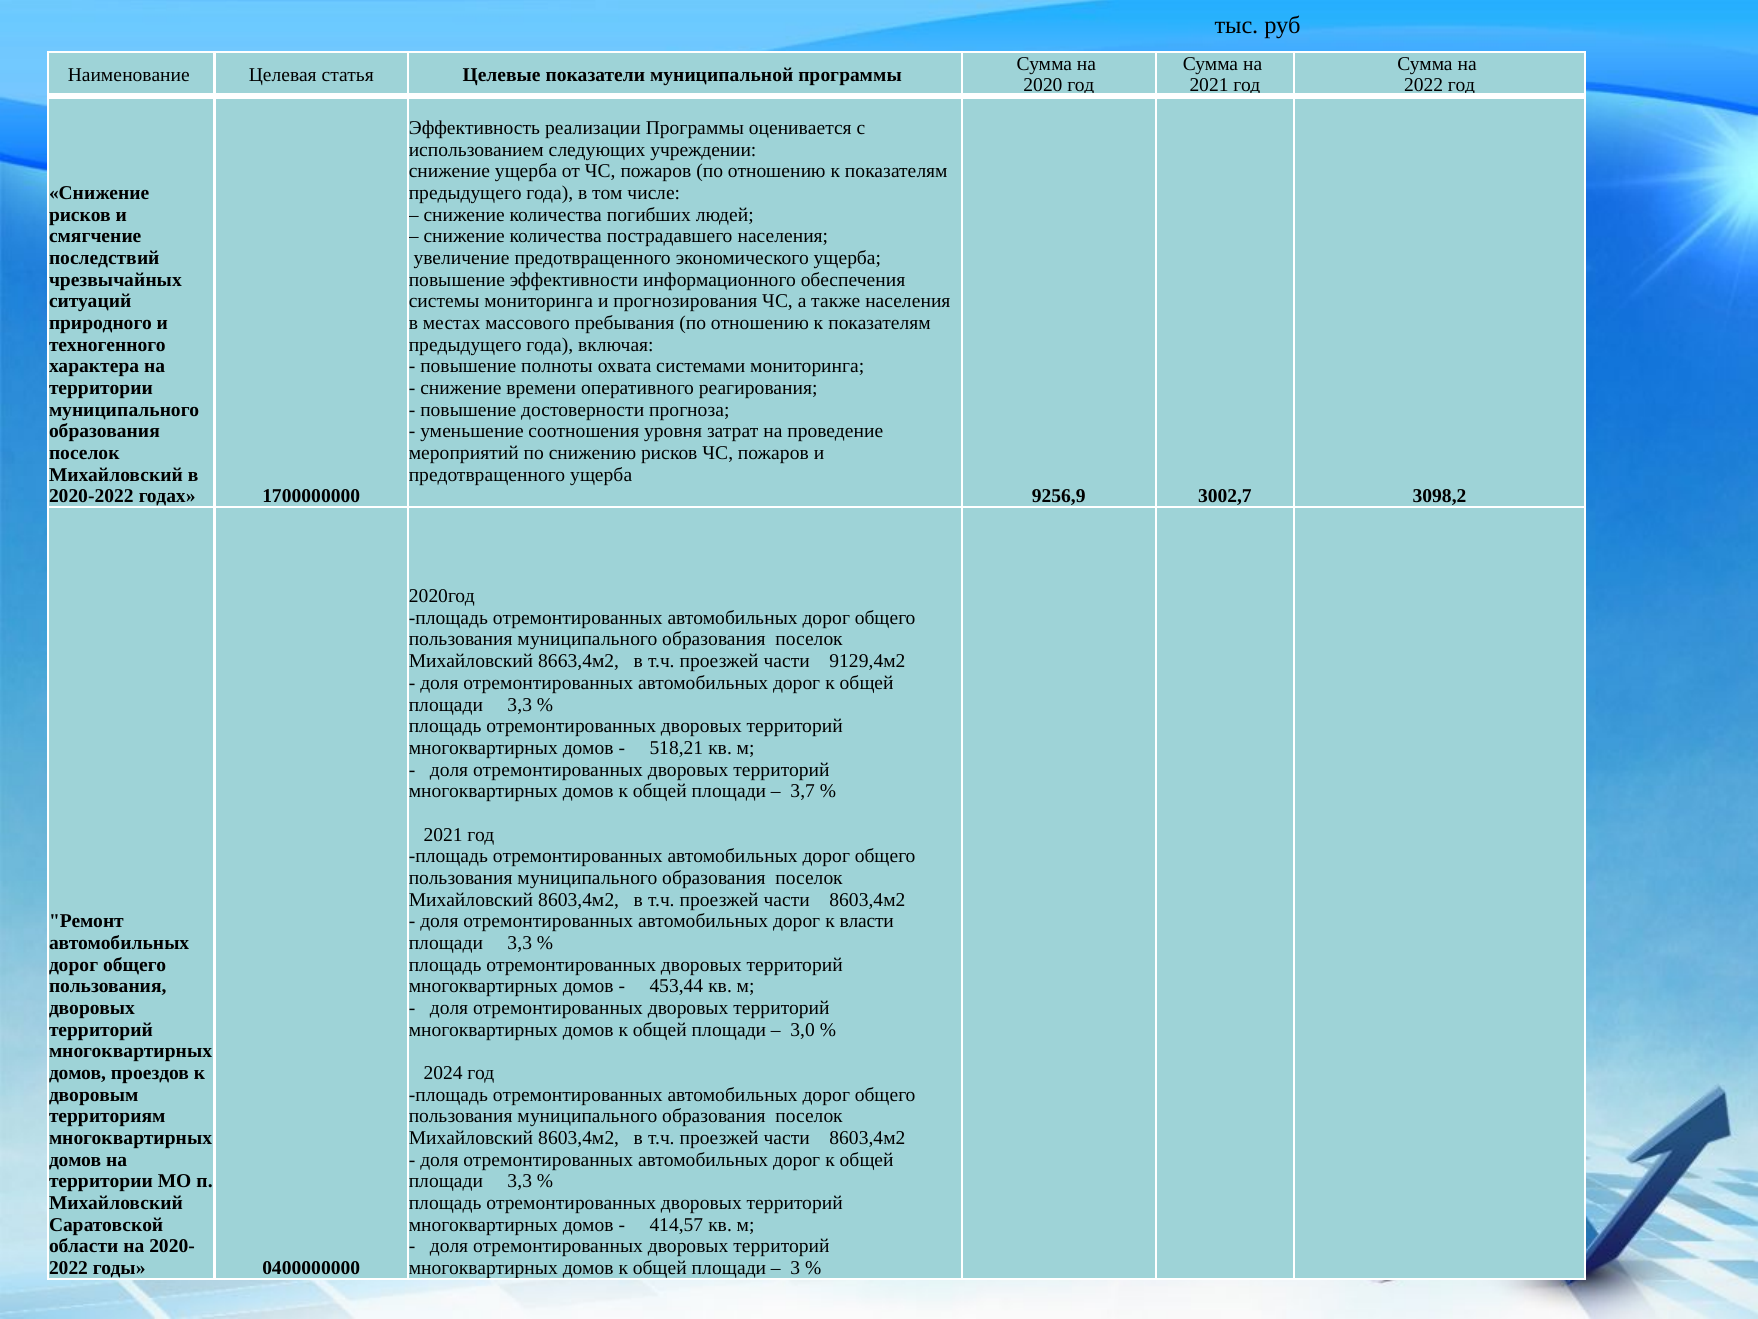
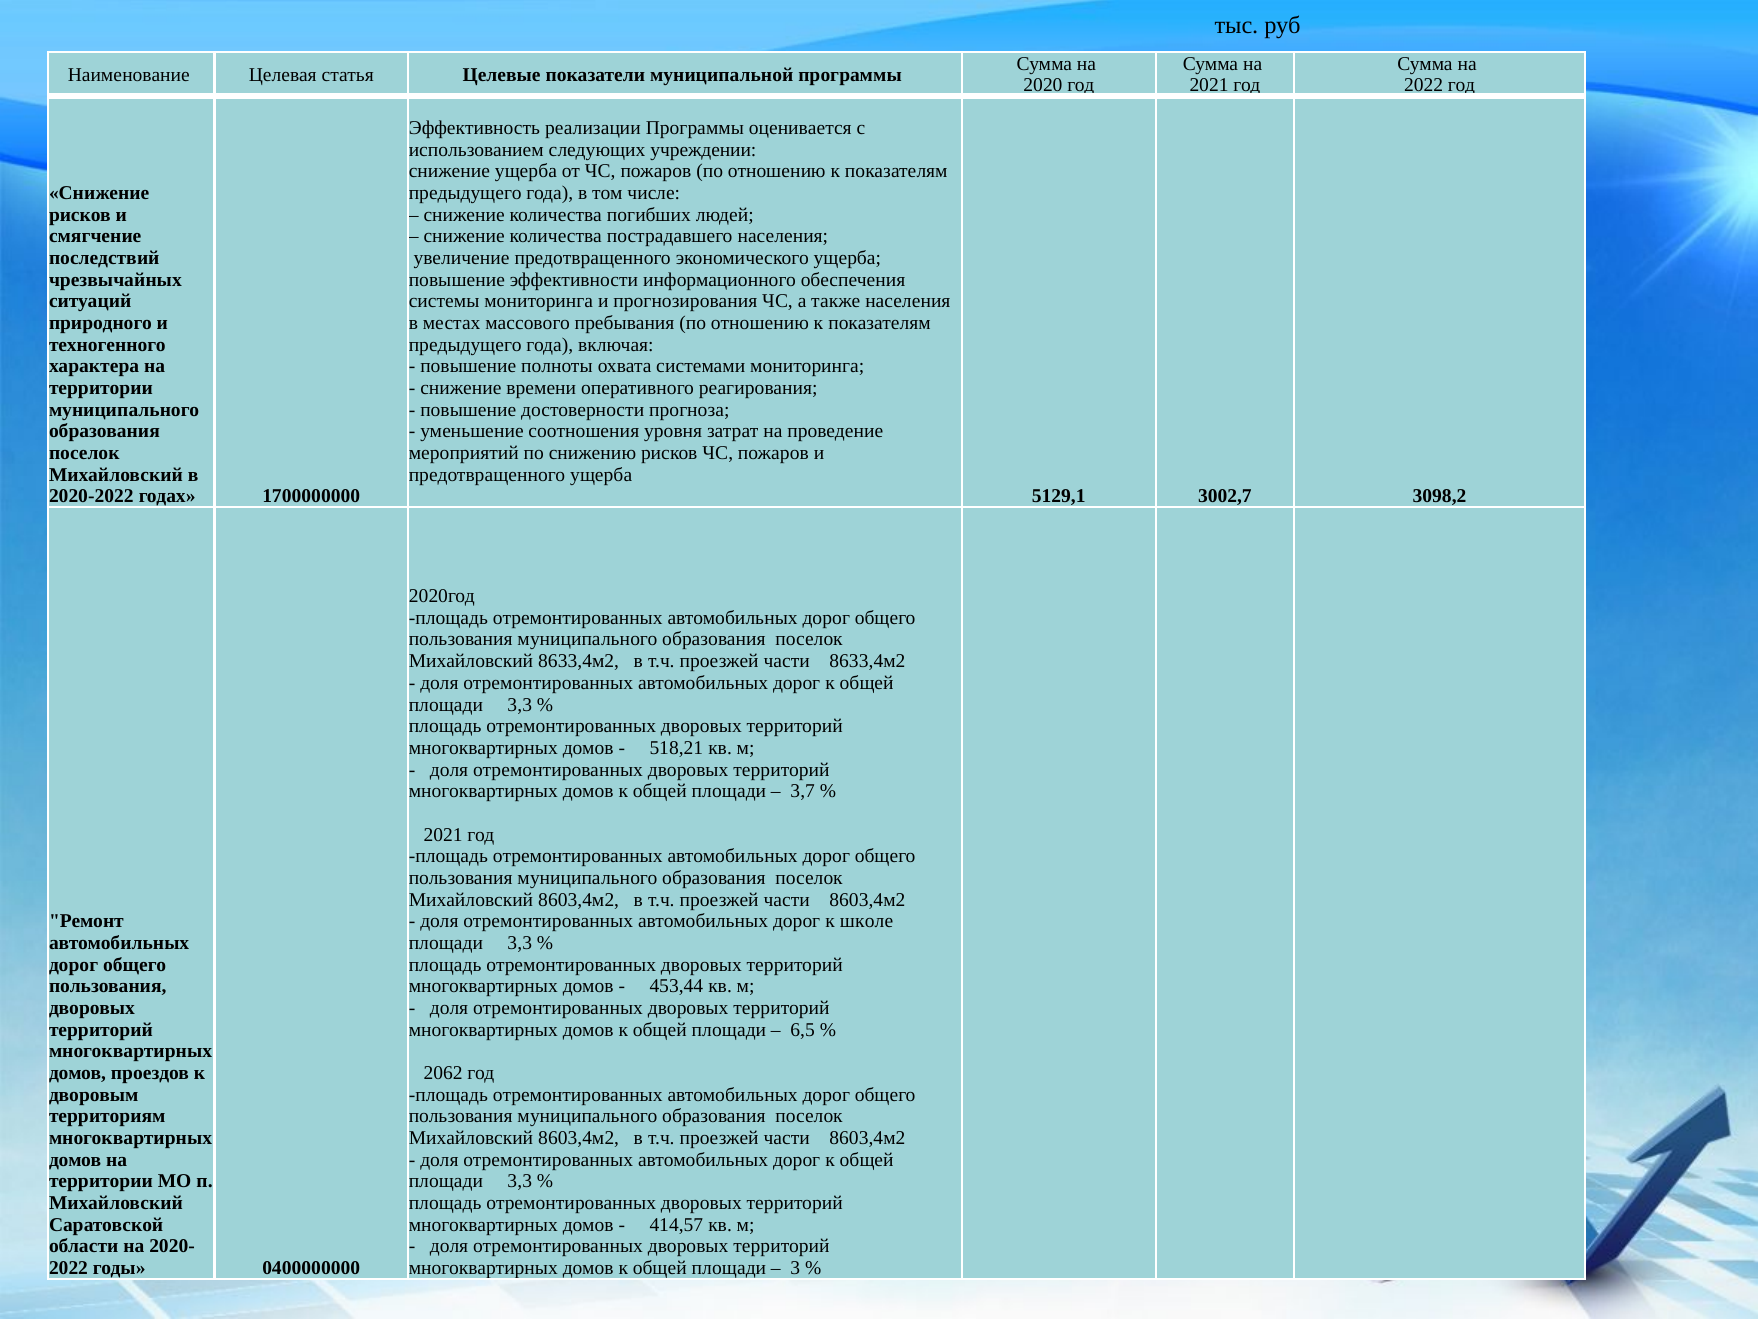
9256,9: 9256,9 -> 5129,1
Михайловский 8663,4м2: 8663,4м2 -> 8633,4м2
части 9129,4м2: 9129,4м2 -> 8633,4м2
власти: власти -> школе
3,0: 3,0 -> 6,5
2024: 2024 -> 2062
